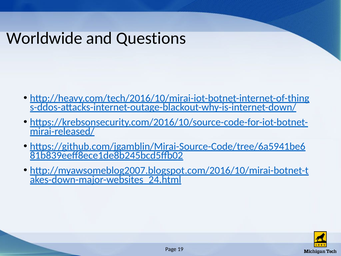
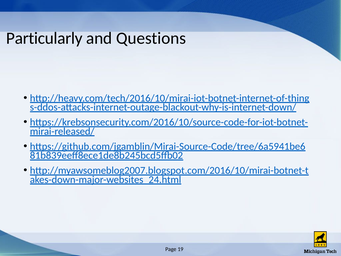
Worldwide: Worldwide -> Particularly
